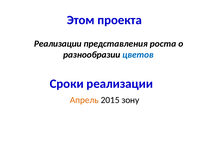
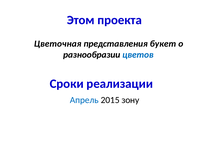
Реализации at (58, 44): Реализации -> Цветочная
роста: роста -> букет
Апрель colour: orange -> blue
